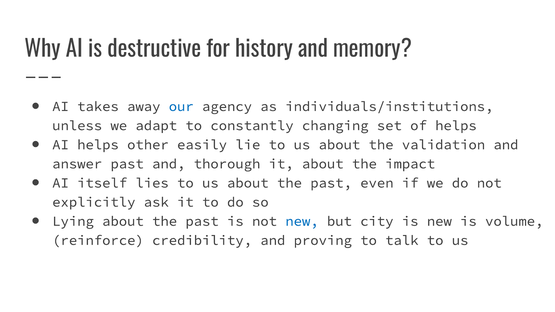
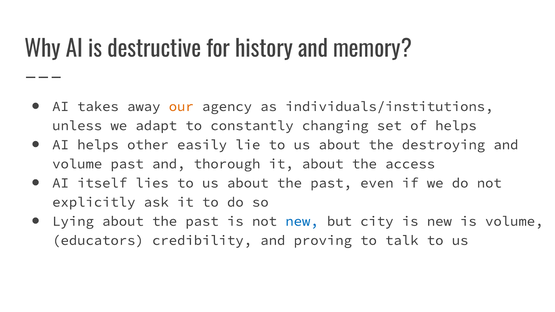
our colour: blue -> orange
validation: validation -> destroying
answer at (77, 164): answer -> volume
impact: impact -> access
reinforce: reinforce -> educators
